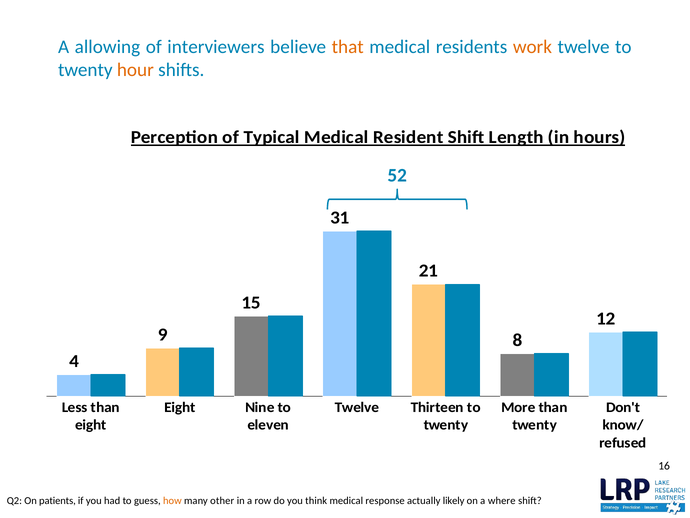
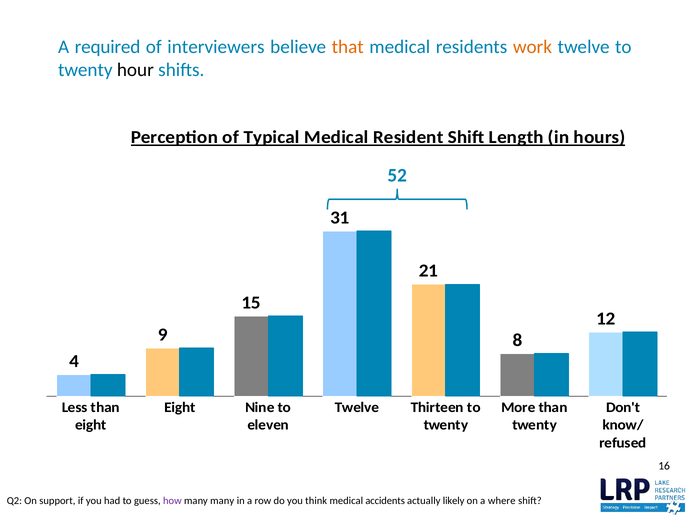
allowing: allowing -> required
hour colour: orange -> black
patients: patients -> support
how colour: orange -> purple
many other: other -> many
response: response -> accidents
